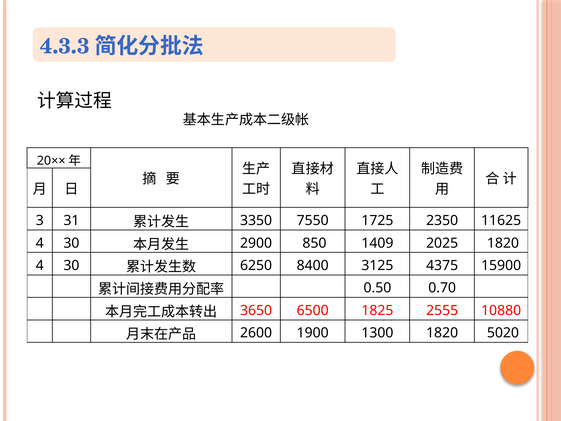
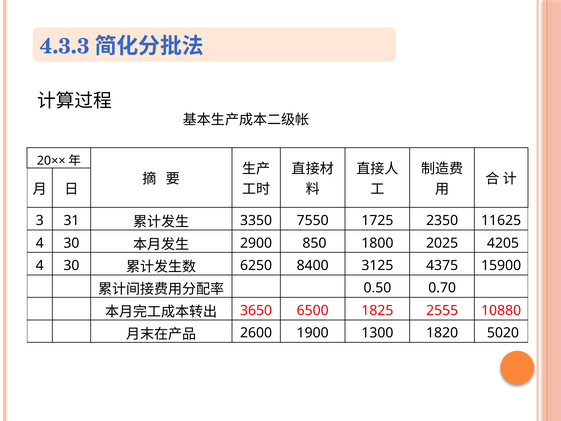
1409: 1409 -> 1800
2025 1820: 1820 -> 4205
